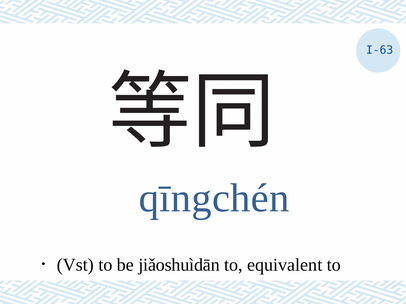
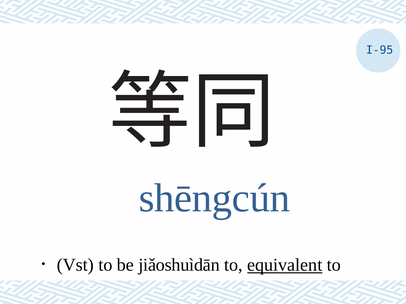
I-63: I-63 -> I-95
qīngchén: qīngchén -> shēngcún
equivalent underline: none -> present
